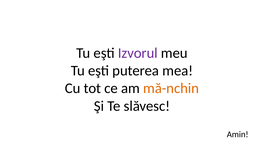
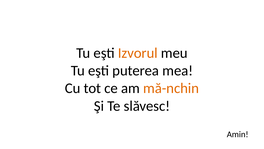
Izvorul colour: purple -> orange
